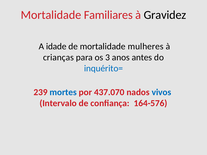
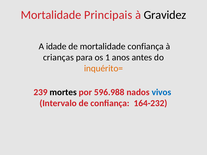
Familiares: Familiares -> Principais
mortalidade mulheres: mulheres -> confiança
3: 3 -> 1
inquérito= colour: blue -> orange
mortes colour: blue -> black
437.070: 437.070 -> 596.988
164-576: 164-576 -> 164-232
